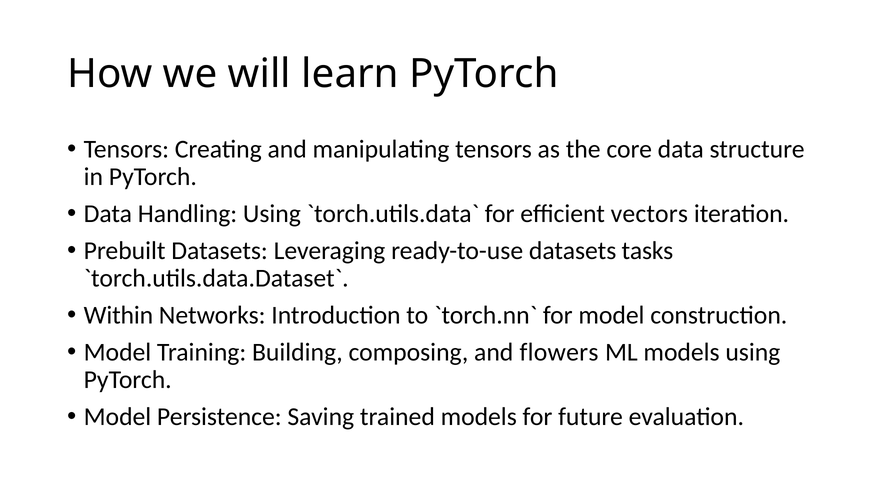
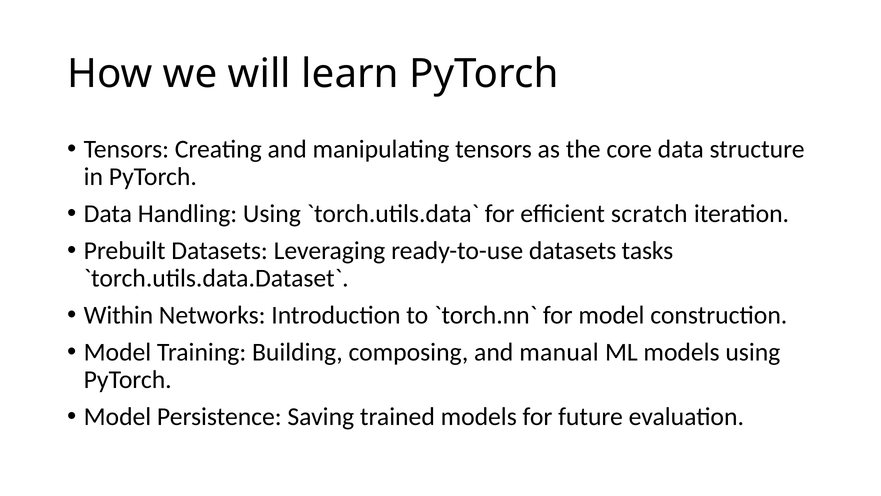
vectors: vectors -> scratch
flowers: flowers -> manual
